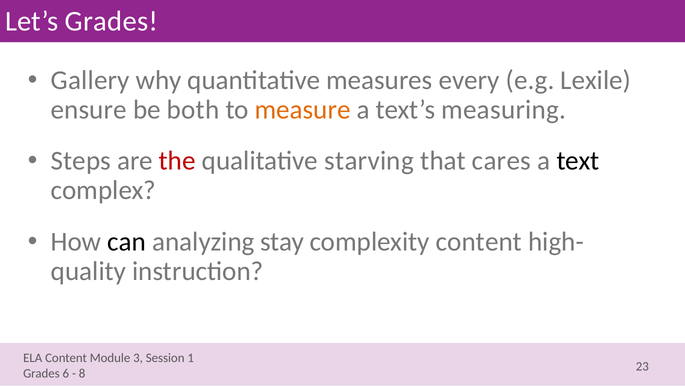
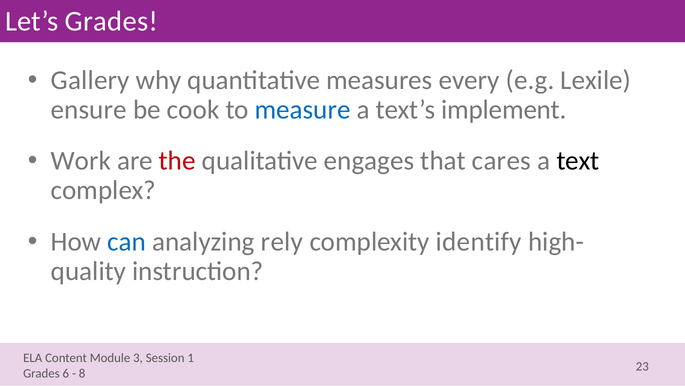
both: both -> cook
measure colour: orange -> blue
measuring: measuring -> implement
Steps: Steps -> Work
starving: starving -> engages
can colour: black -> blue
stay: stay -> rely
complexity content: content -> identify
